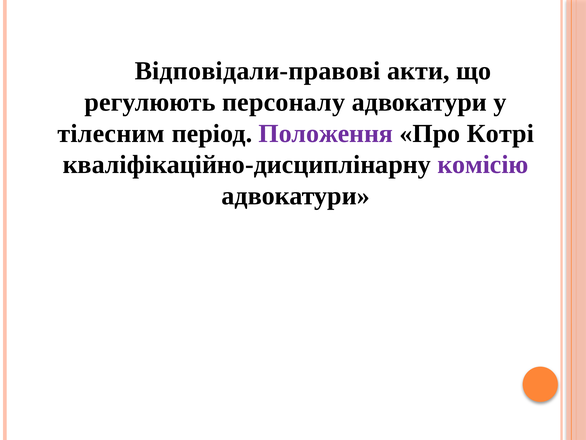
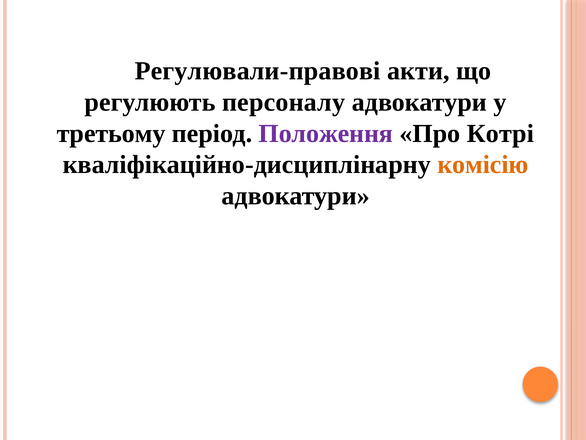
Відповідали-правові: Відповідали-правові -> Регулювали-правові
тілесним: тілесним -> третьому
комісію colour: purple -> orange
